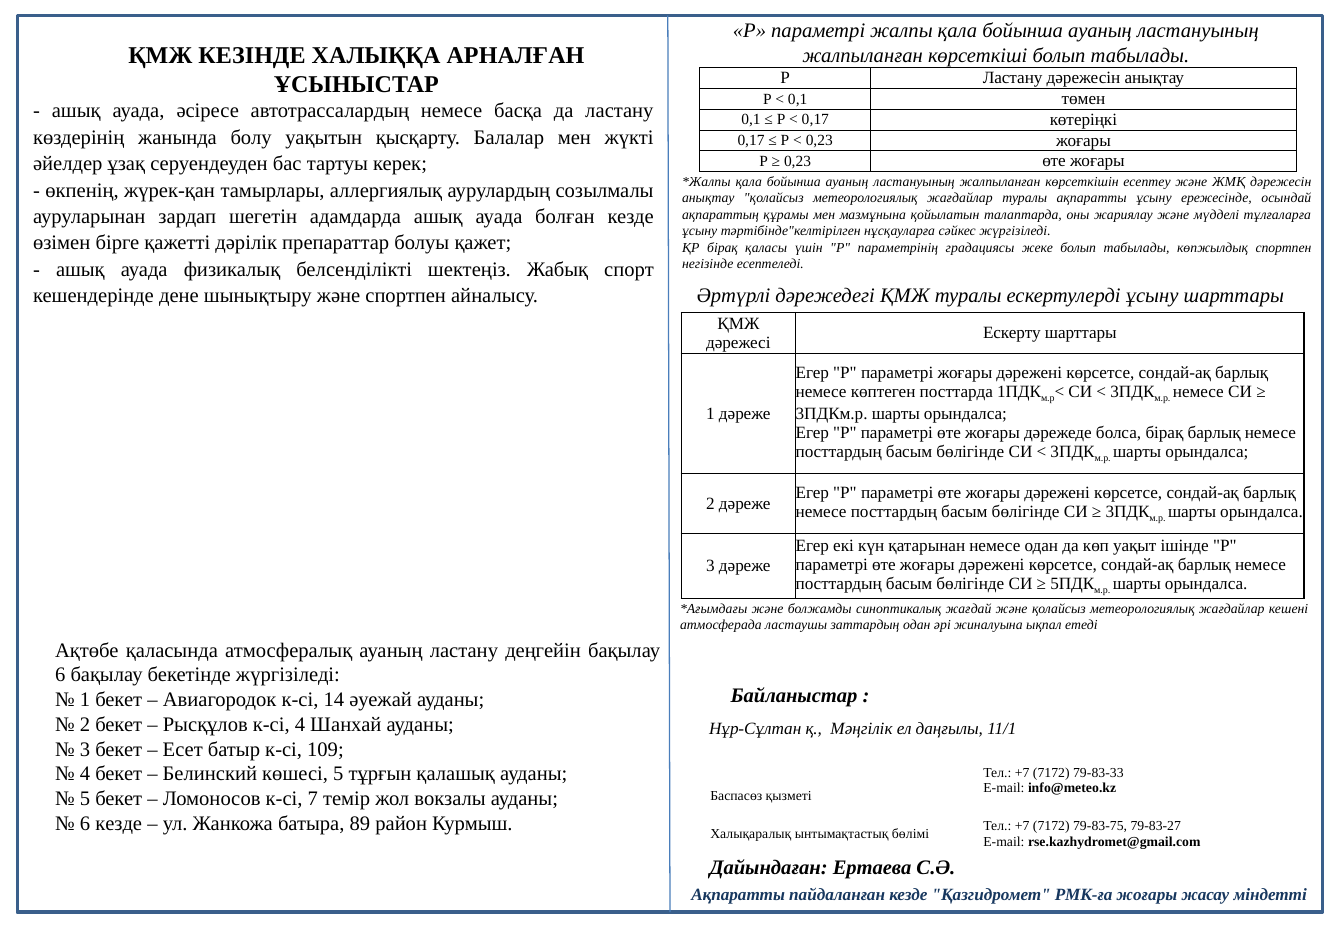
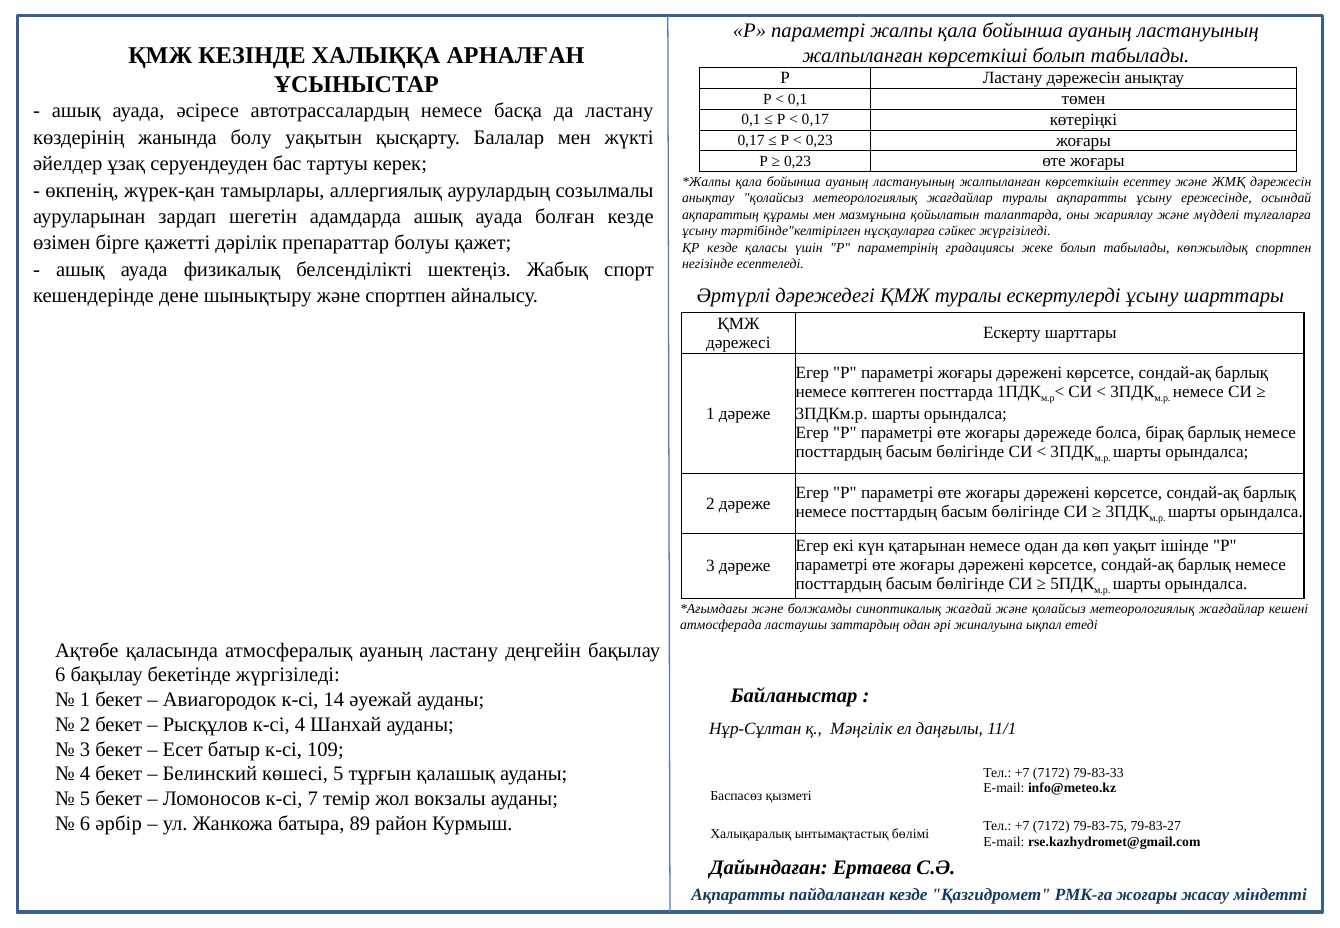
ҚР бірақ: бірақ -> кезде
6 кезде: кезде -> әрбір
